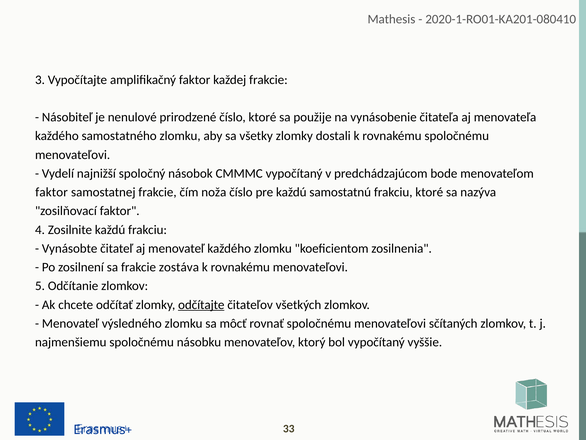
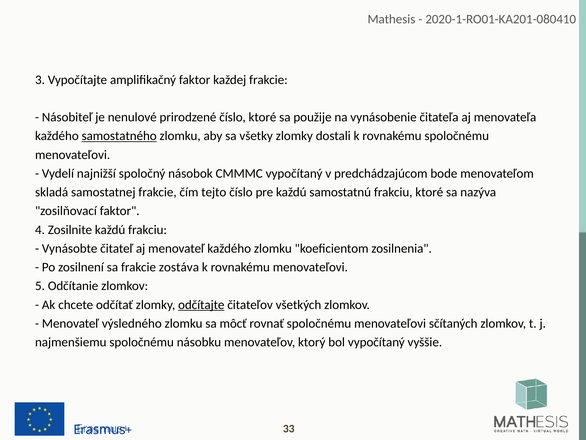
samostatného underline: none -> present
faktor at (52, 192): faktor -> skladá
noža: noža -> tejto
